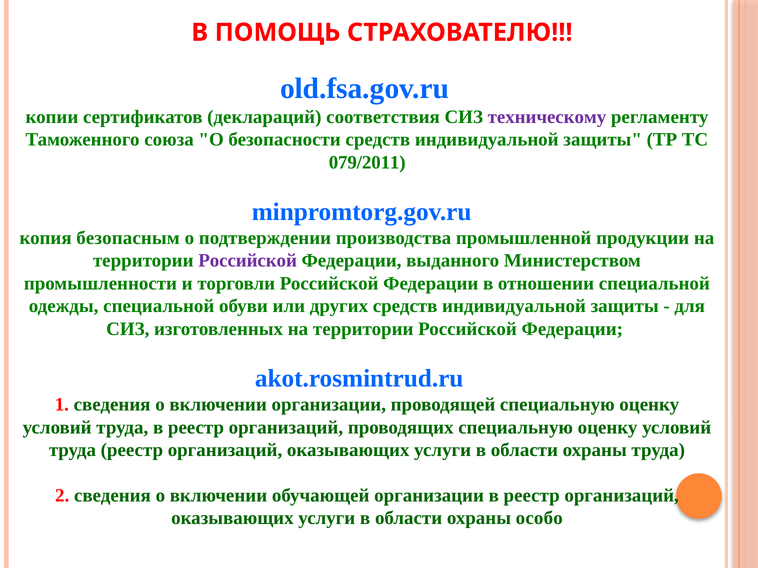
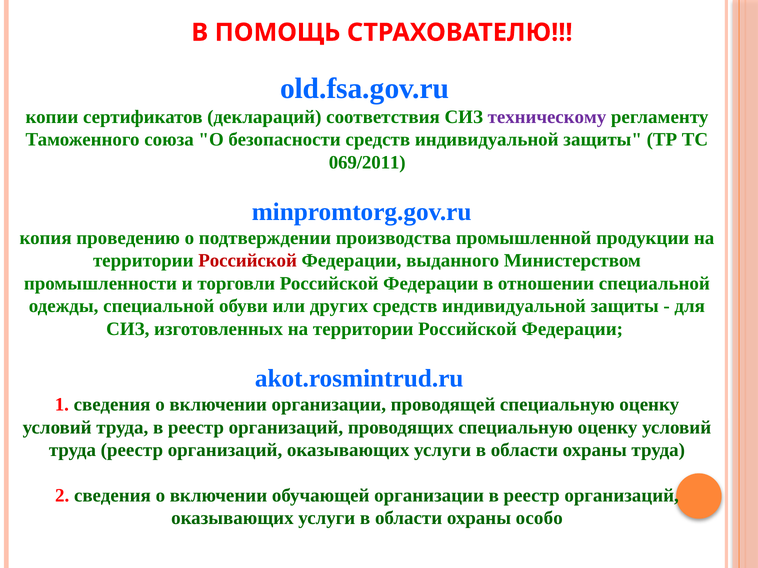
079/2011: 079/2011 -> 069/2011
безопасным: безопасным -> проведению
Российской at (248, 261) colour: purple -> red
